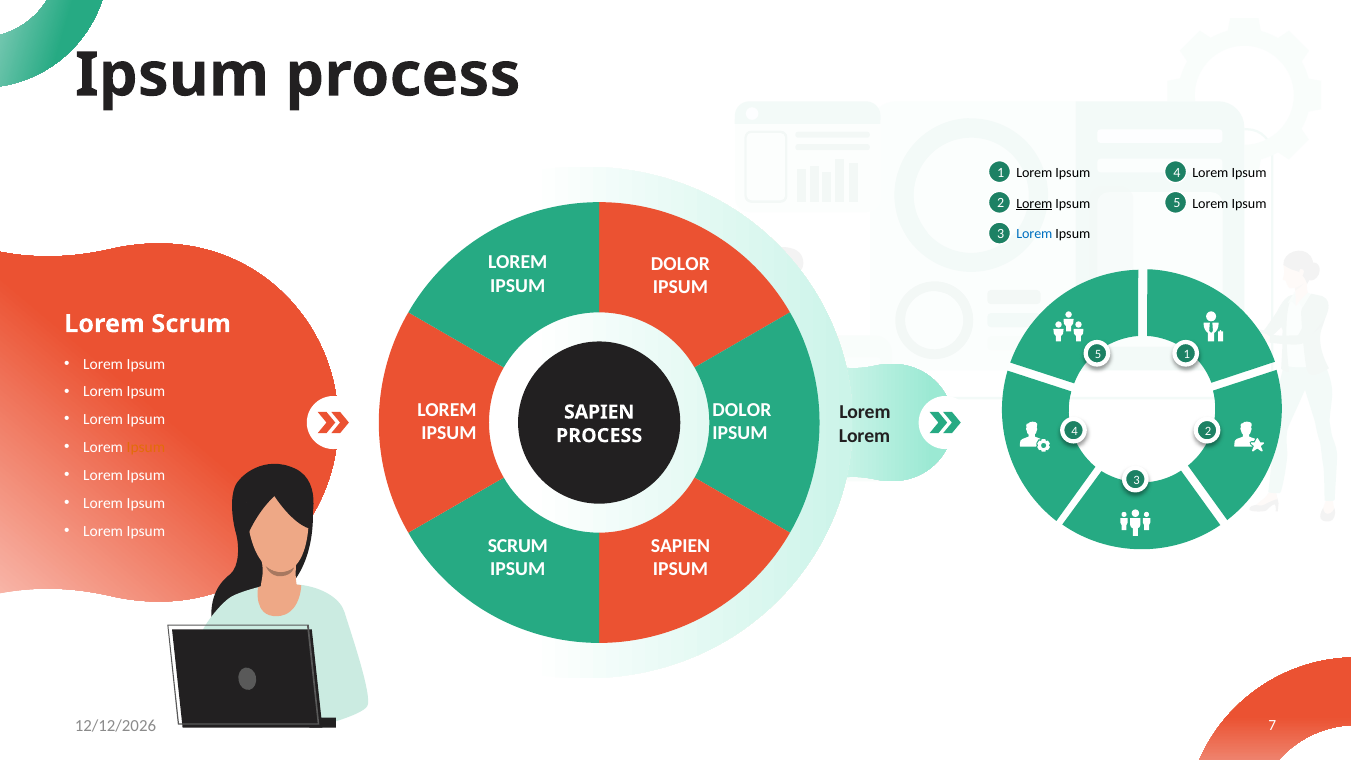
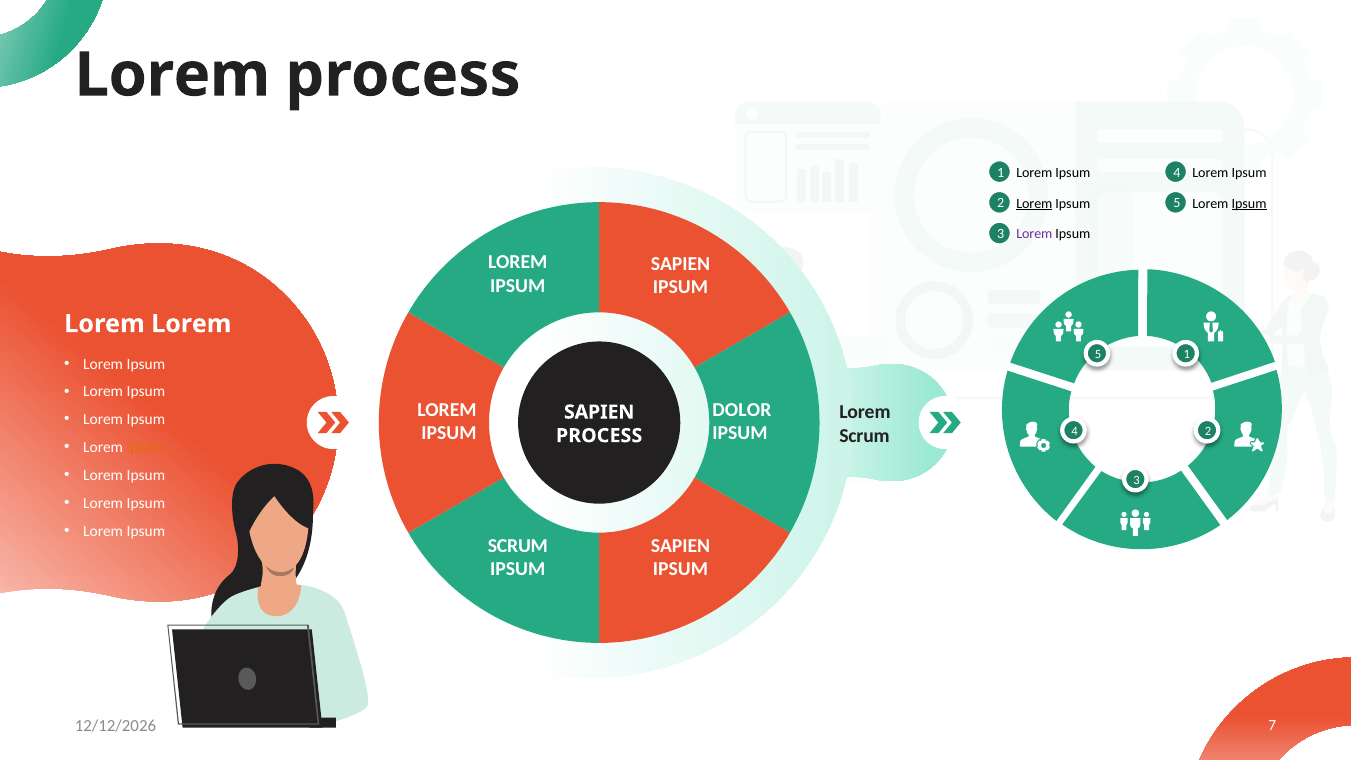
Ipsum at (172, 75): Ipsum -> Lorem
Ipsum at (1249, 203) underline: none -> present
Lorem at (1034, 234) colour: blue -> purple
DOLOR at (680, 264): DOLOR -> SAPIEN
Lorem Scrum: Scrum -> Lorem
Lorem at (865, 436): Lorem -> Scrum
